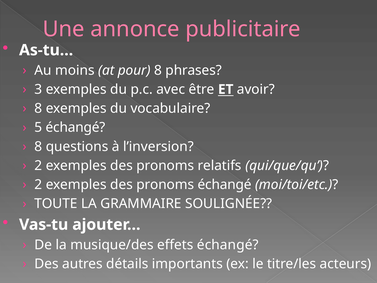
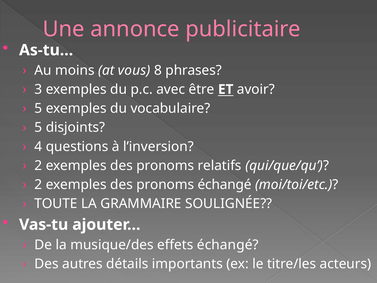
pour: pour -> vous
8 at (38, 108): 8 -> 5
5 échangé: échangé -> disjoints
8 at (38, 146): 8 -> 4
